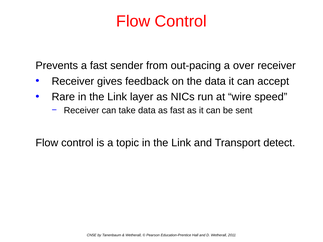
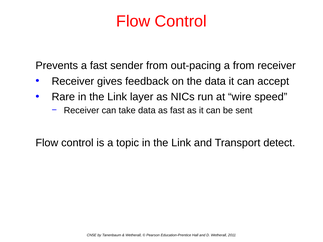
a over: over -> from
